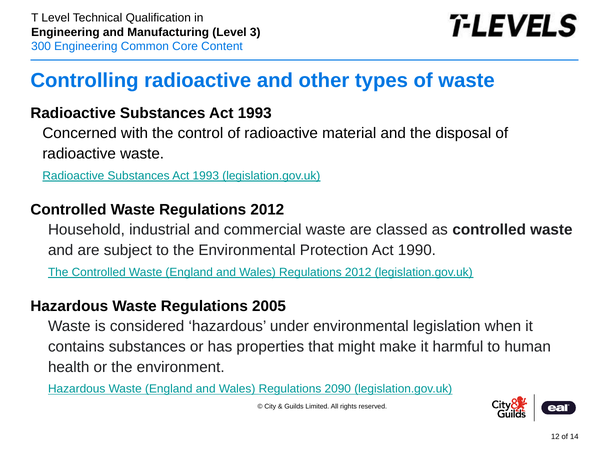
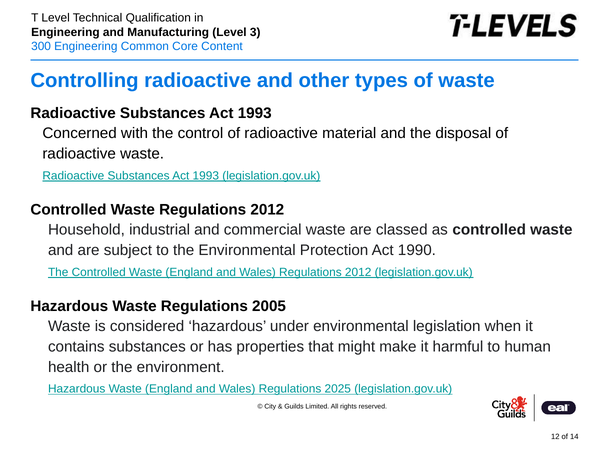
2090: 2090 -> 2025
